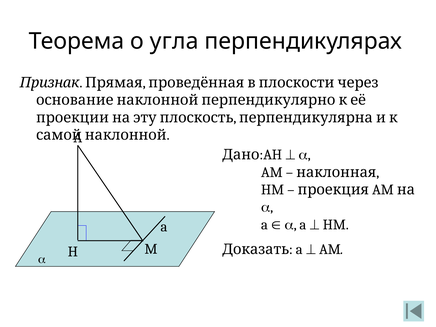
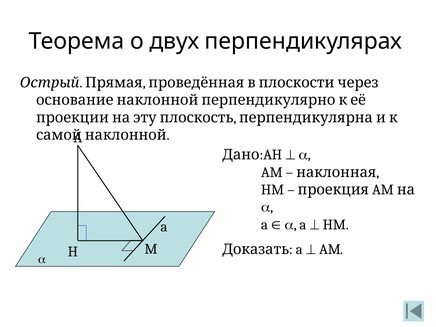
угла: угла -> двух
Признак: Признак -> Острый
